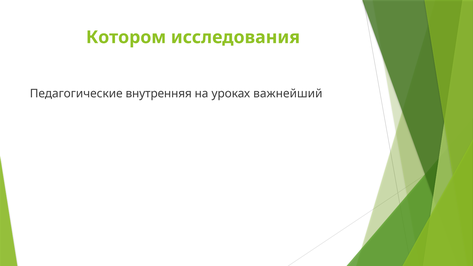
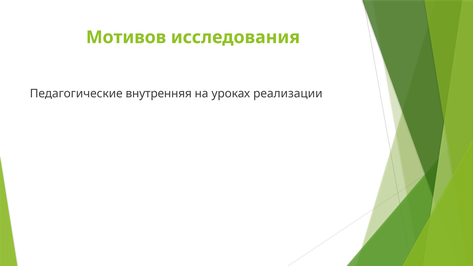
Котором: Котором -> Мотивов
важнейший: важнейший -> реализации
